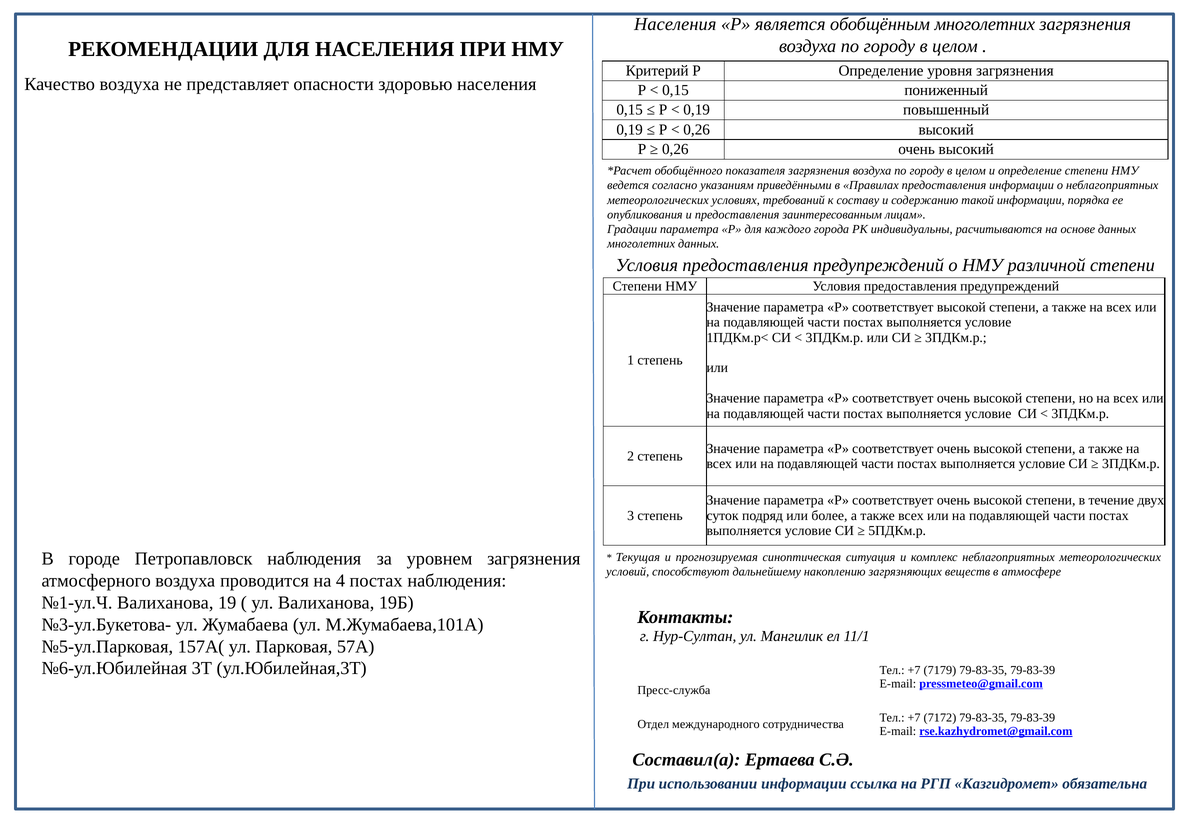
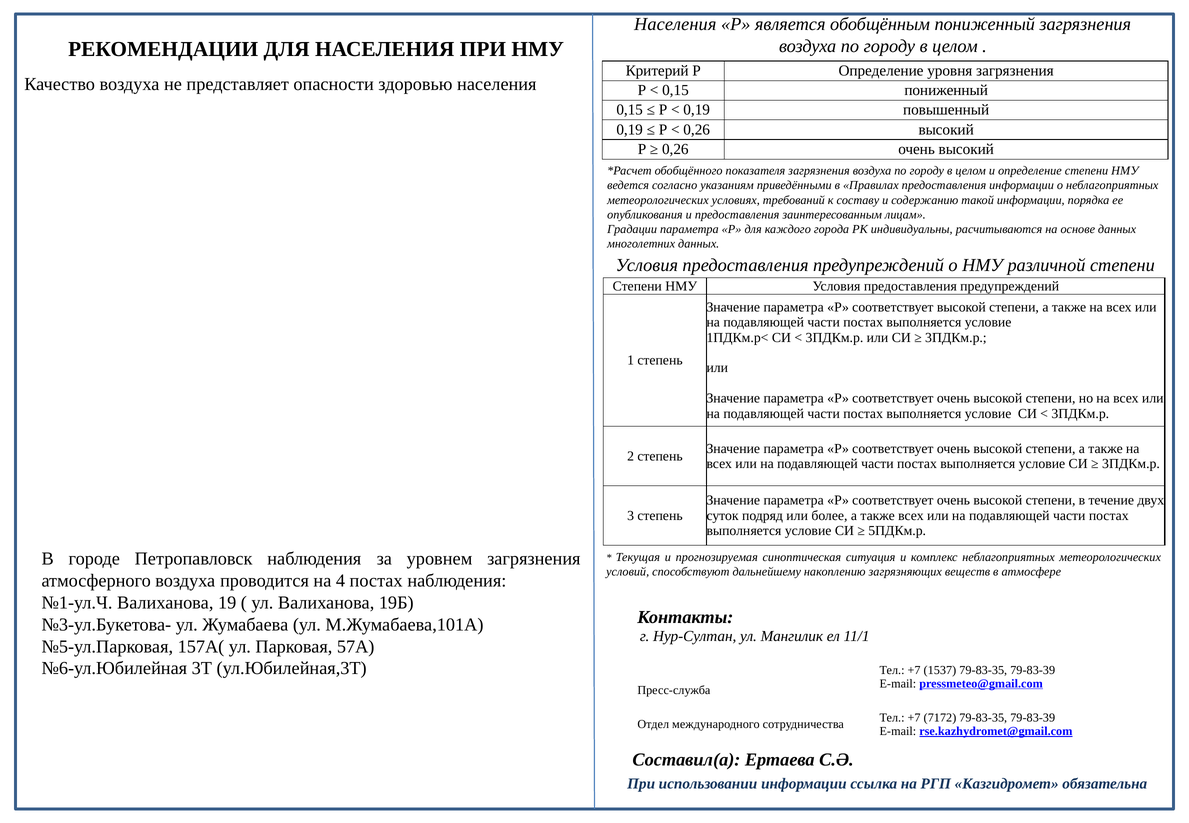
обобщённым многолетних: многолетних -> пониженный
7179: 7179 -> 1537
